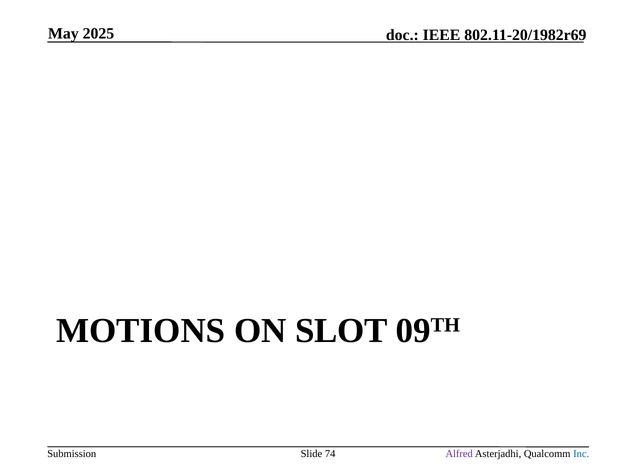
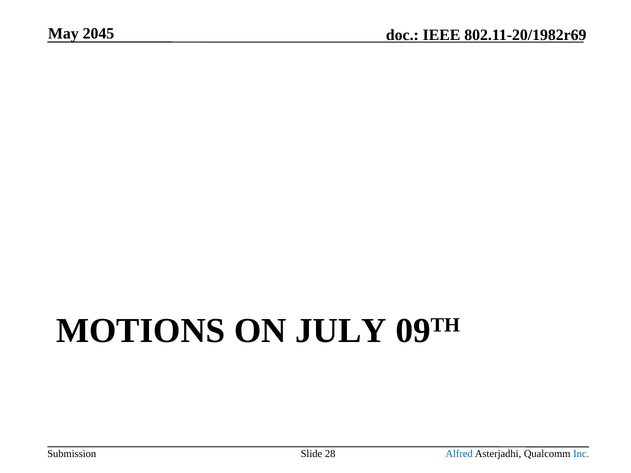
2025: 2025 -> 2045
SLOT: SLOT -> JULY
74: 74 -> 28
Alfred colour: purple -> blue
